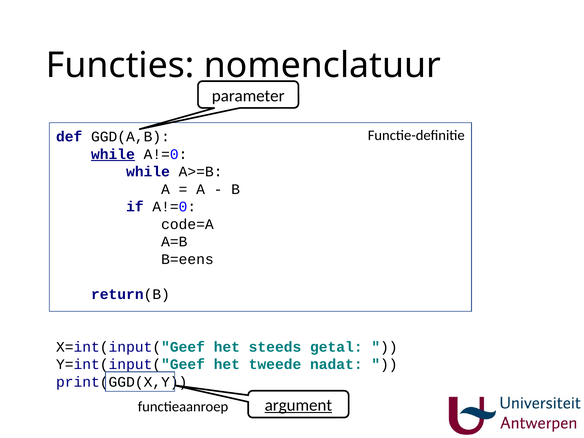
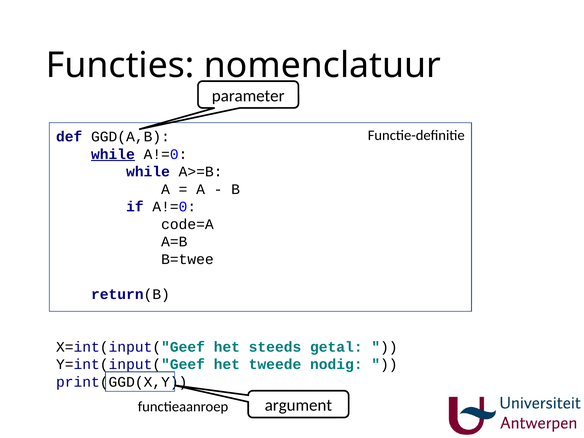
B=eens: B=eens -> B=twee
nadat: nadat -> nodig
argument underline: present -> none
